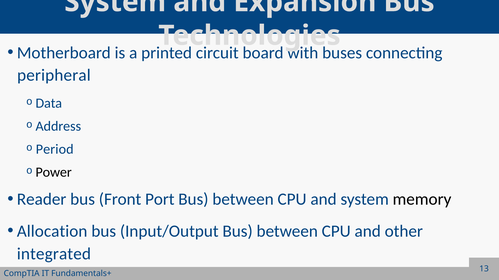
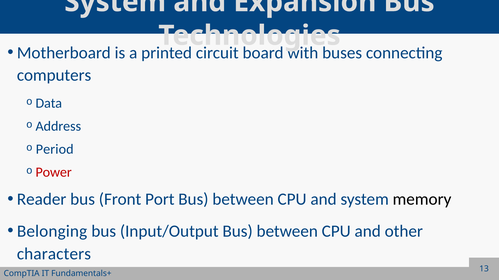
peripheral: peripheral -> computers
Power colour: black -> red
Allocation: Allocation -> Belonging
integrated: integrated -> characters
